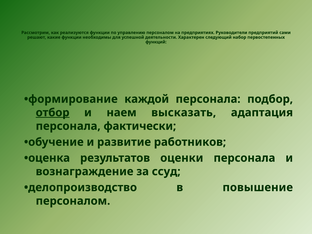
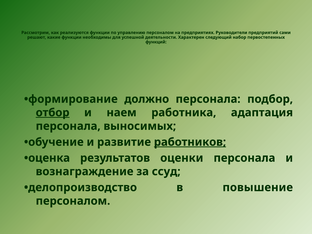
каждой: каждой -> должно
высказать: высказать -> работника
фактически: фактически -> выносимых
работников underline: none -> present
